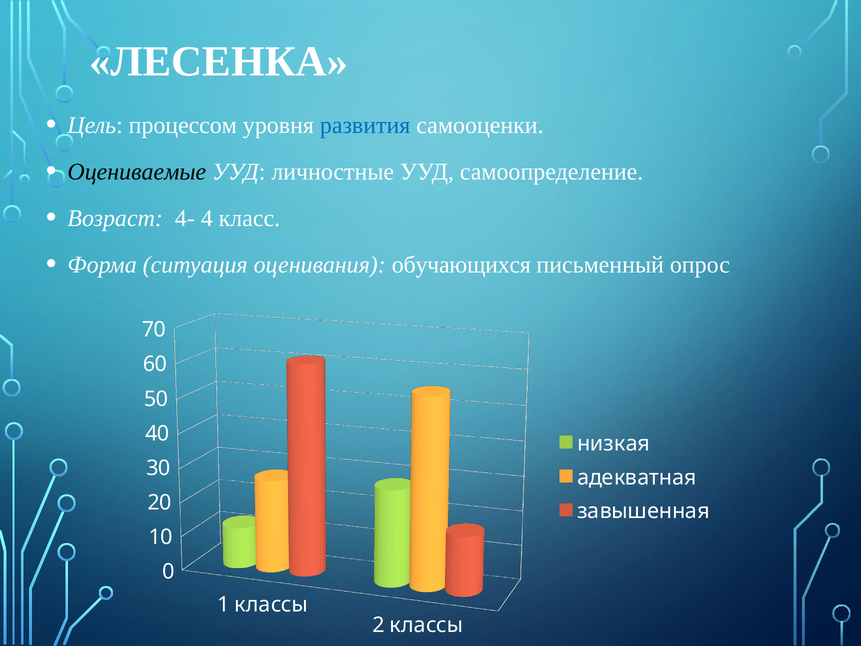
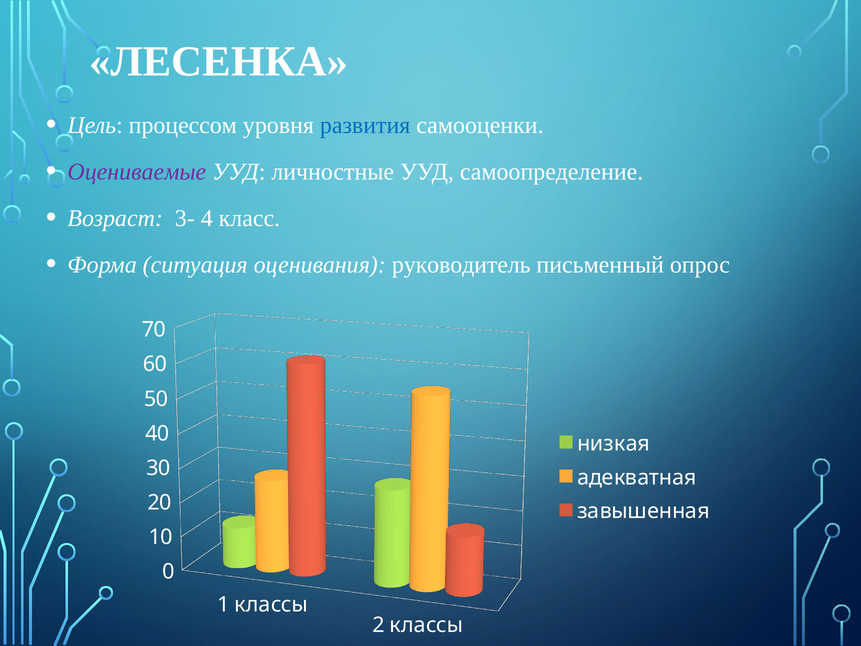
Оцениваемые colour: black -> purple
4-: 4- -> 3-
обучающихся: обучающихся -> руководитель
